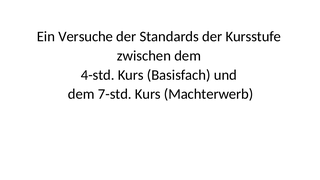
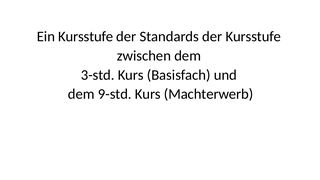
Ein Versuche: Versuche -> Kursstufe
4-std: 4-std -> 3-std
7-std: 7-std -> 9-std
